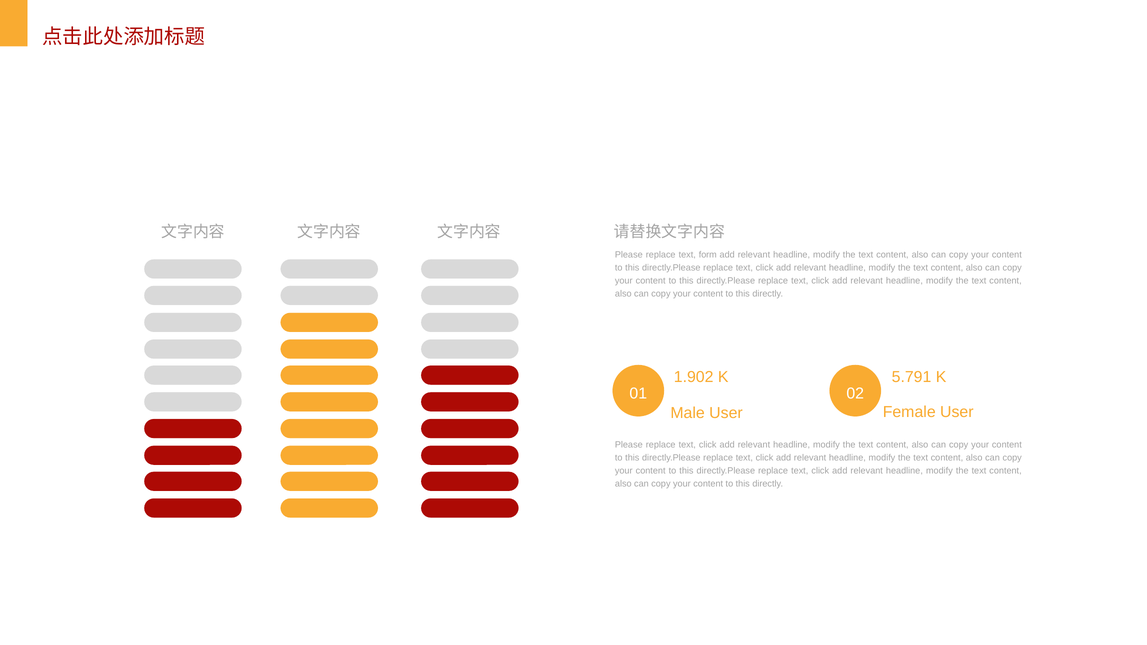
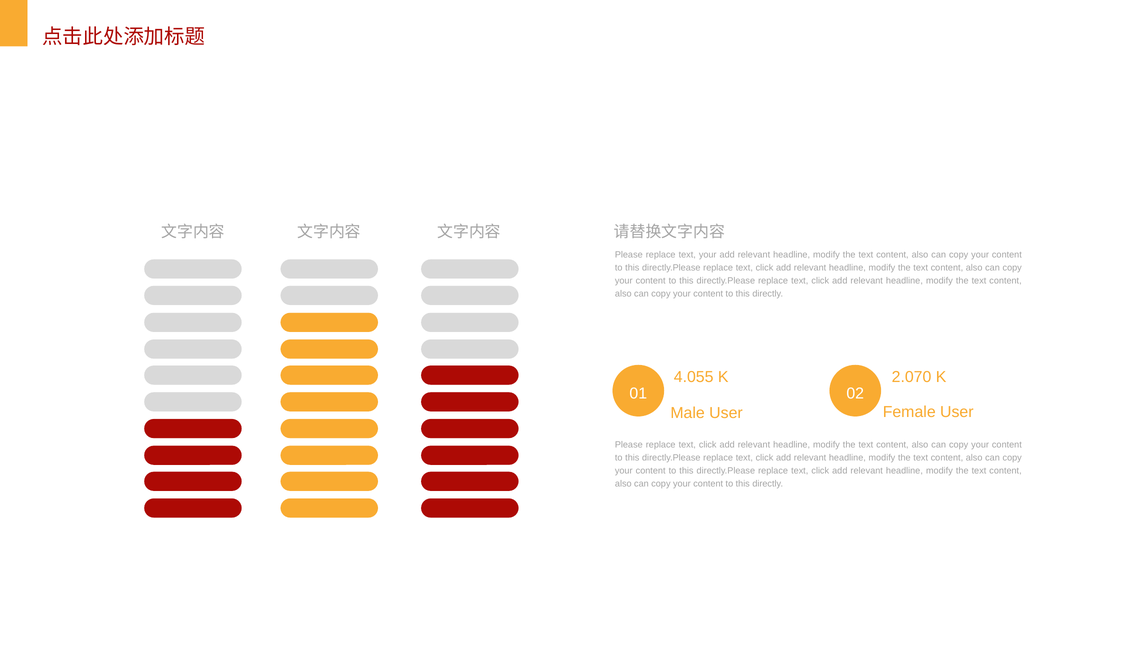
text form: form -> your
1.902: 1.902 -> 4.055
5.791: 5.791 -> 2.070
